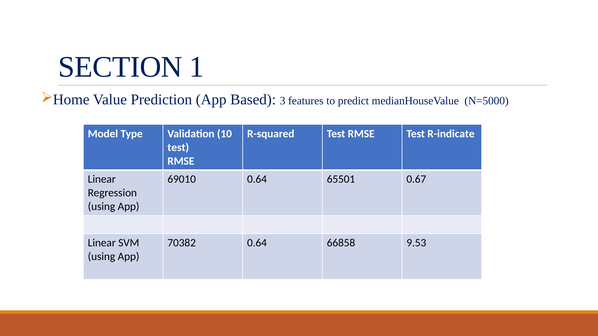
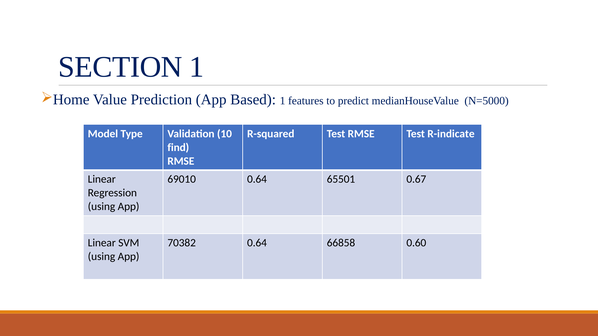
Based 3: 3 -> 1
test at (178, 148): test -> find
9.53: 9.53 -> 0.60
